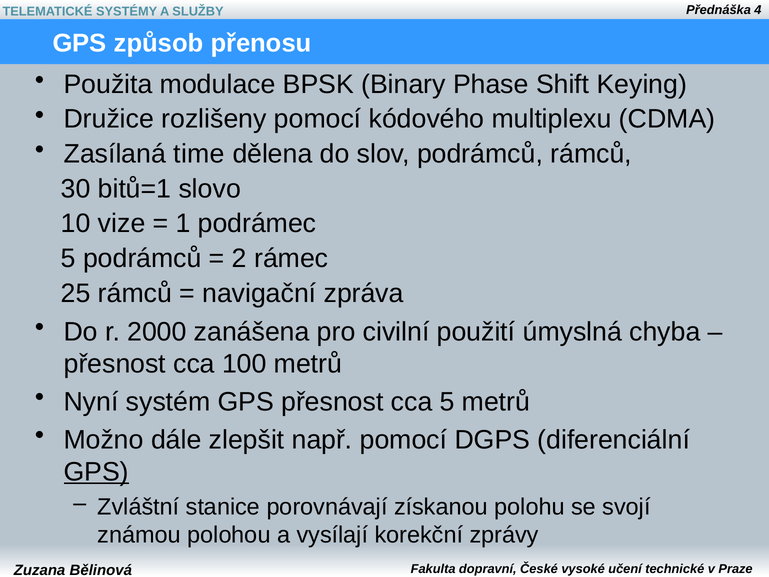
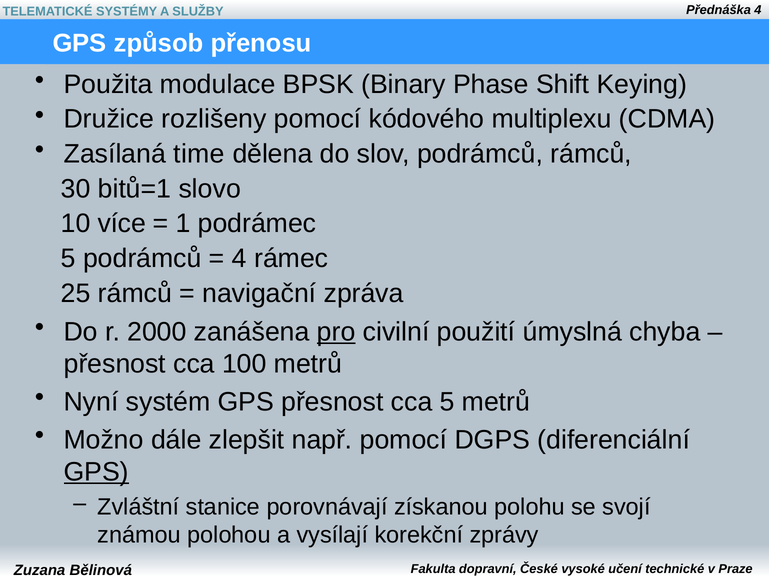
vize: vize -> více
2 at (239, 258): 2 -> 4
pro underline: none -> present
